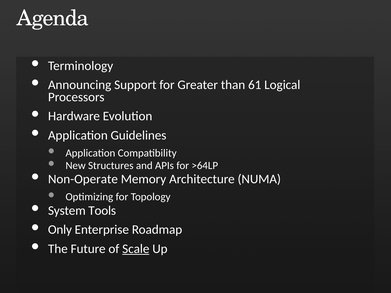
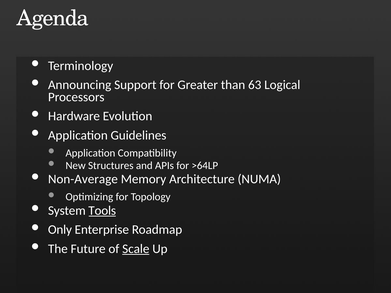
61: 61 -> 63
Non-Operate: Non-Operate -> Non-Average
Tools underline: none -> present
